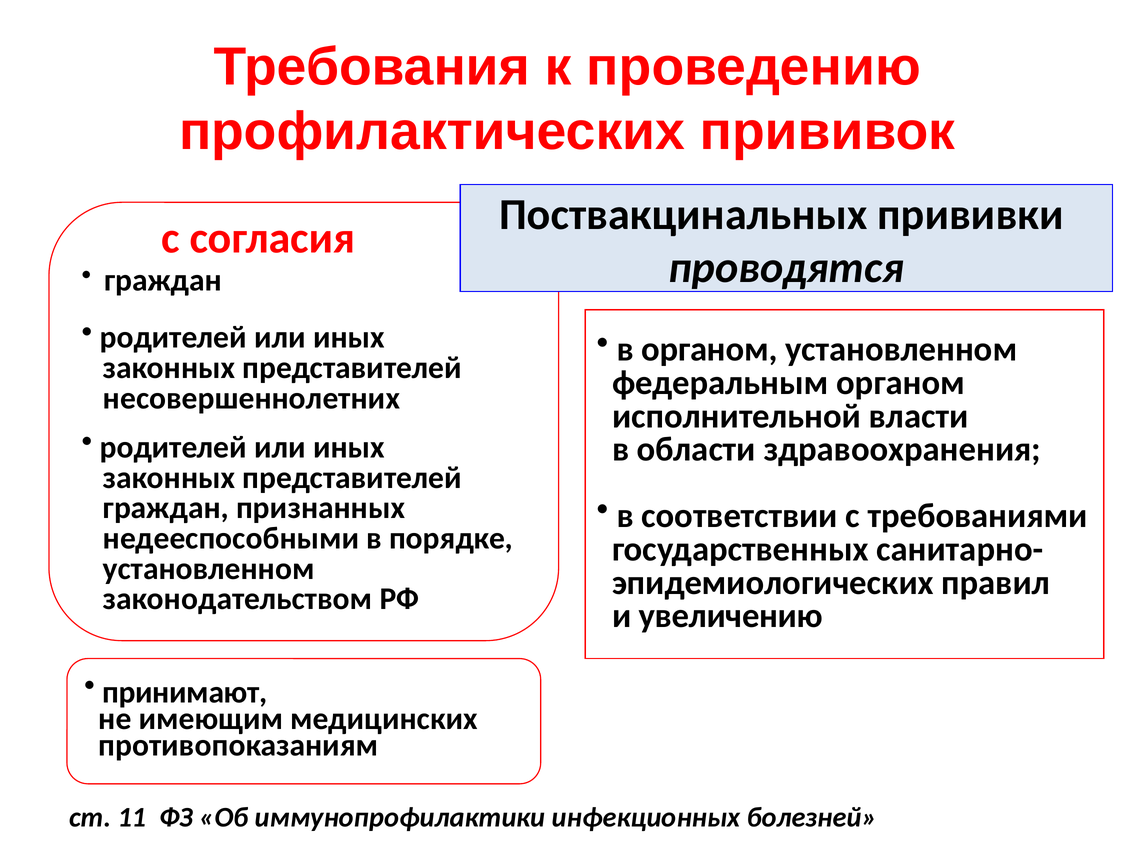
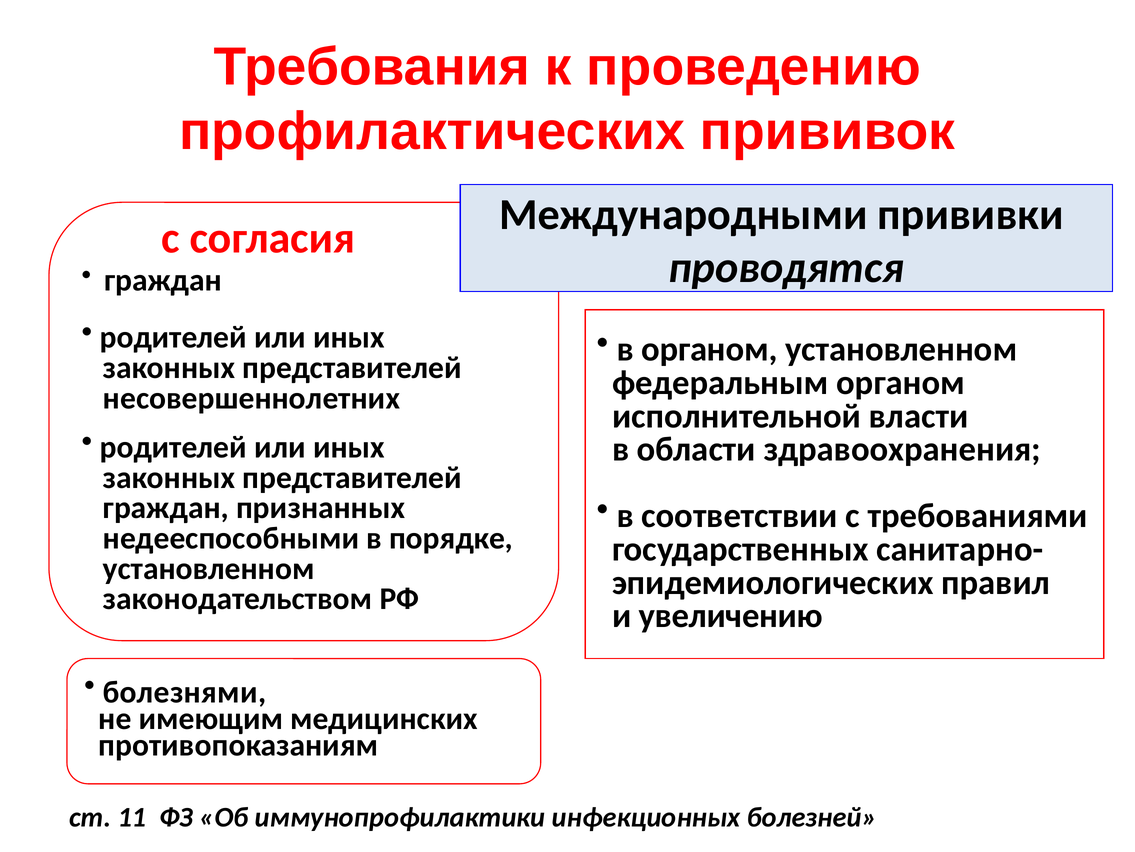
Поствакцинальных: Поствакцинальных -> Международными
принимают: принимают -> болезнями
